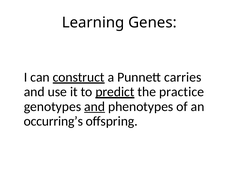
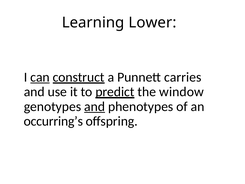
Genes: Genes -> Lower
can underline: none -> present
practice: practice -> window
